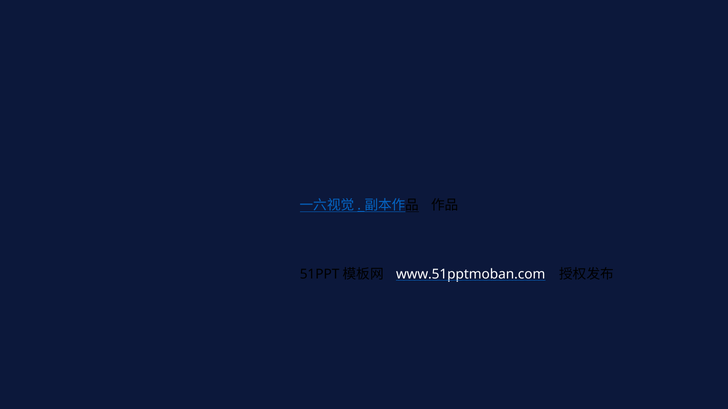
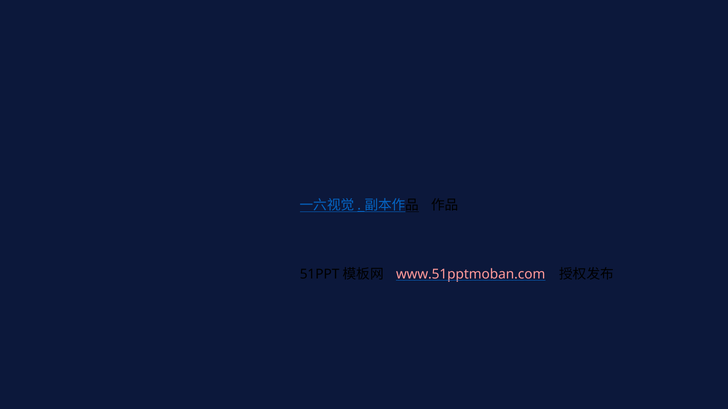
www.51pptmoban.com colour: white -> pink
